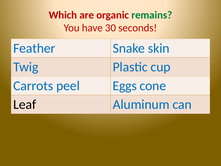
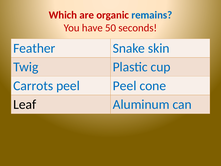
remains colour: green -> blue
30: 30 -> 50
peel Eggs: Eggs -> Peel
